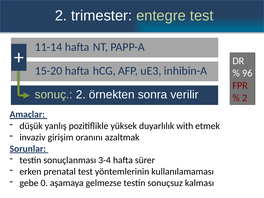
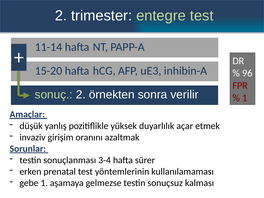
2 at (245, 98): 2 -> 1
with: with -> açar
gebe 0: 0 -> 1
